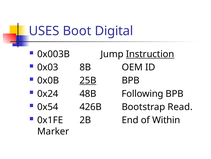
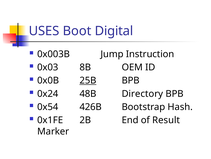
Instruction underline: present -> none
Following: Following -> Directory
Read: Read -> Hash
Within: Within -> Result
